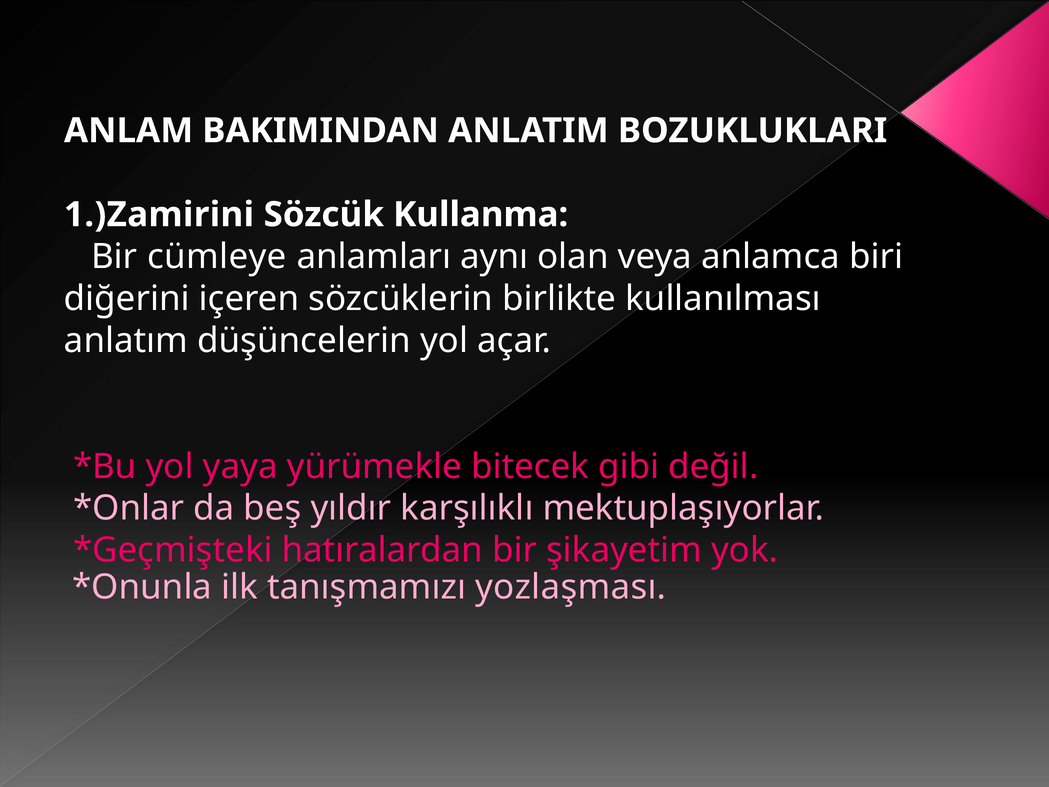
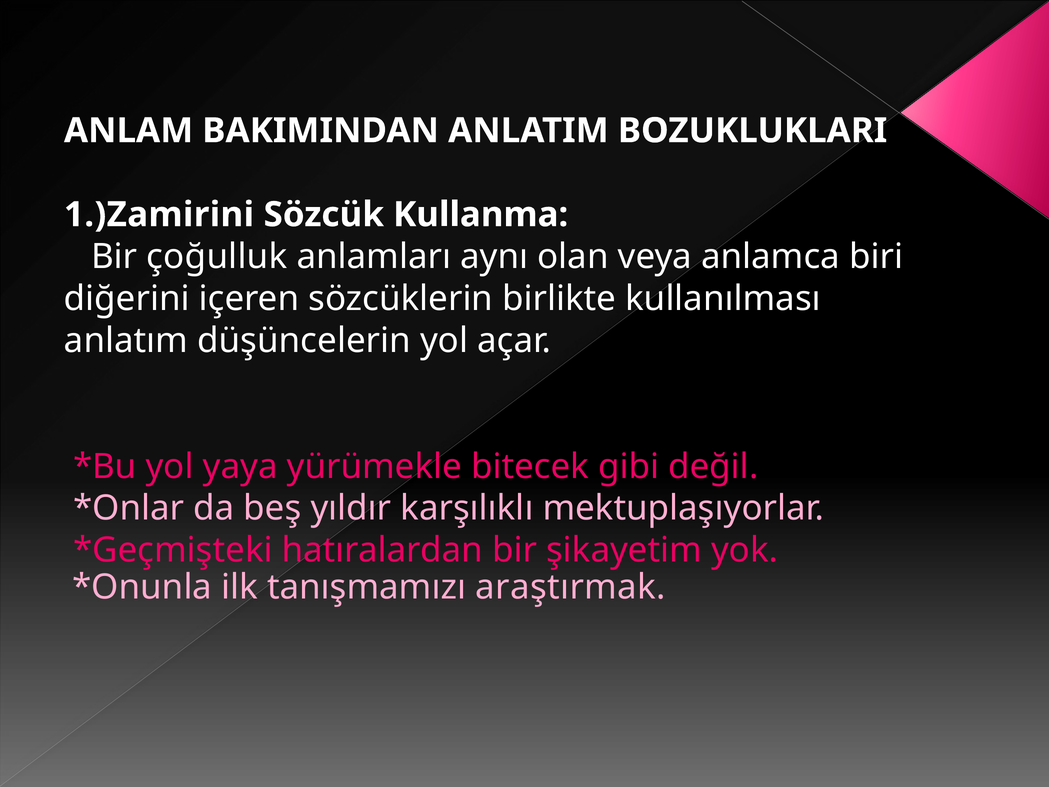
cümleye: cümleye -> çoğulluk
yozlaşması: yozlaşması -> araştırmak
